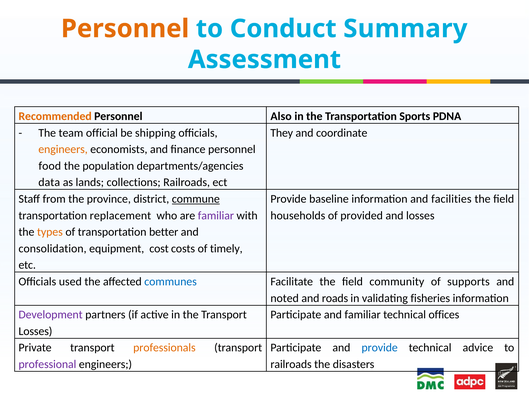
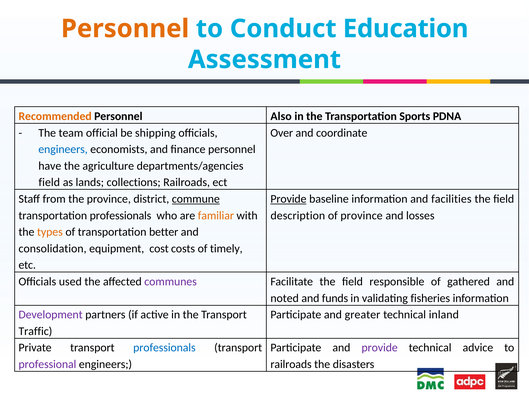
Summary: Summary -> Education
They: They -> Over
engineers at (63, 149) colour: orange -> blue
food: food -> have
population: population -> agriculture
data at (49, 182): data -> field
Provide at (288, 199) underline: none -> present
transportation replacement: replacement -> professionals
familiar at (216, 215) colour: purple -> orange
households: households -> description
of provided: provided -> province
communes colour: blue -> purple
community: community -> responsible
supports: supports -> gathered
roads: roads -> funds
and familiar: familiar -> greater
offices: offices -> inland
Losses at (35, 331): Losses -> Traffic
professionals at (164, 348) colour: orange -> blue
provide at (380, 348) colour: blue -> purple
